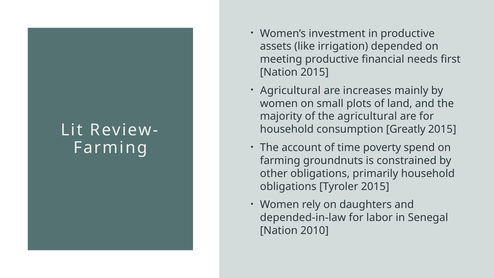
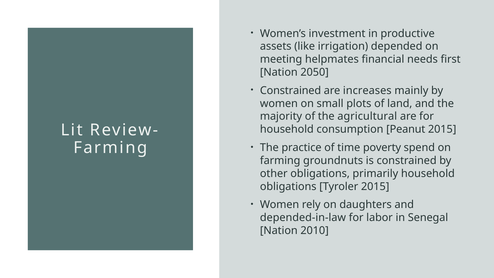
meeting productive: productive -> helpmates
Nation 2015: 2015 -> 2050
Agricultural at (290, 90): Agricultural -> Constrained
Greatly: Greatly -> Peanut
account: account -> practice
